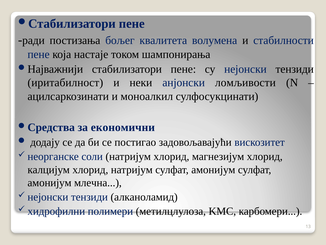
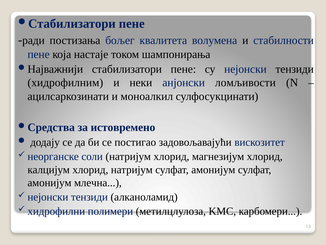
иритабилност: иритабилност -> хидрофилним
економични: економични -> истовремено
